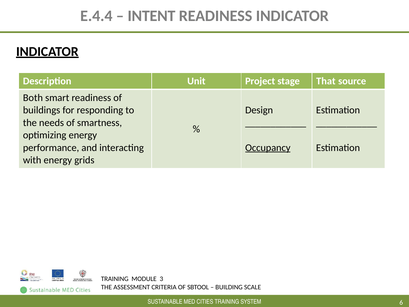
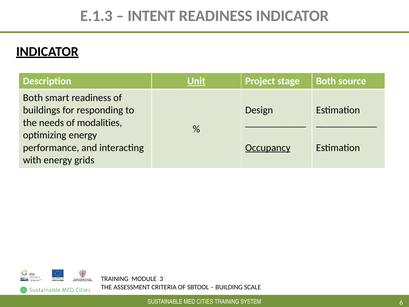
E.4.4: E.4.4 -> E.1.3
Unit underline: none -> present
stage That: That -> Both
smartness: smartness -> modalities
